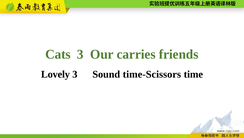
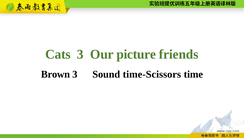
carries: carries -> picture
Lovely: Lovely -> Brown
